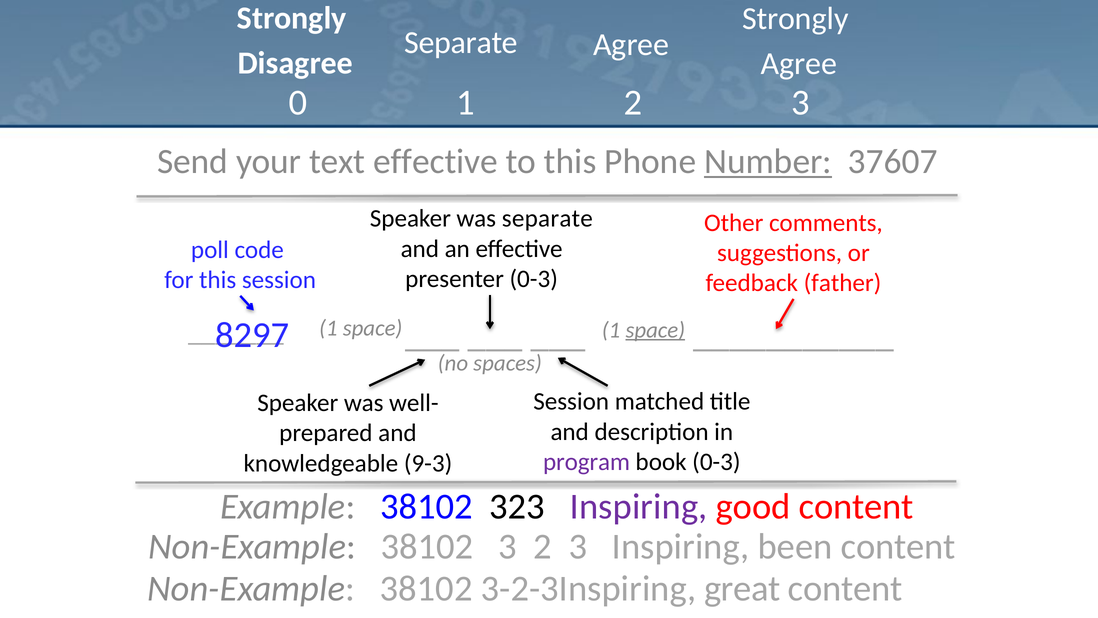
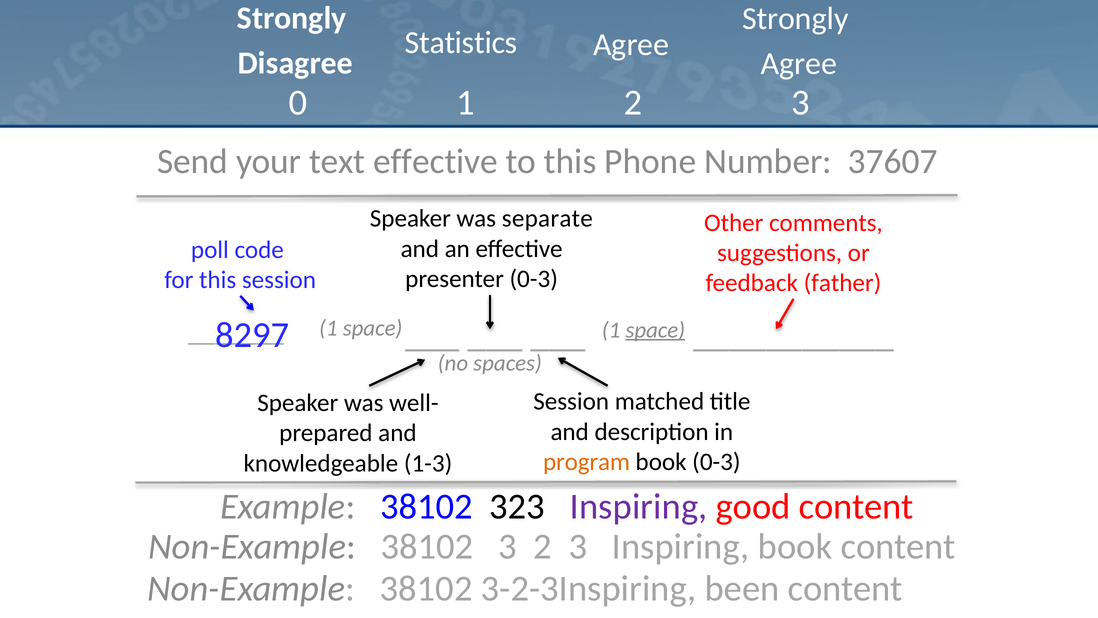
Separate at (461, 43): Separate -> Statistics
Number underline: present -> none
program colour: purple -> orange
9-3: 9-3 -> 1-3
Inspiring been: been -> book
great: great -> been
